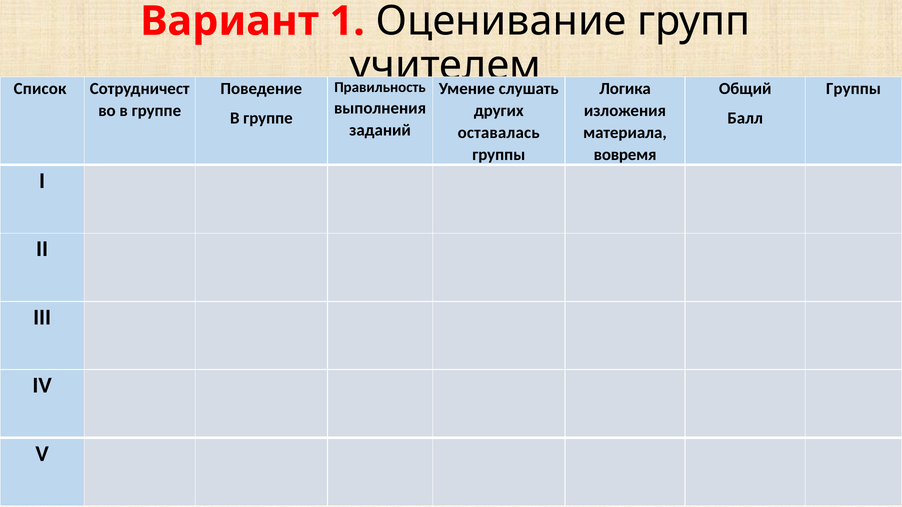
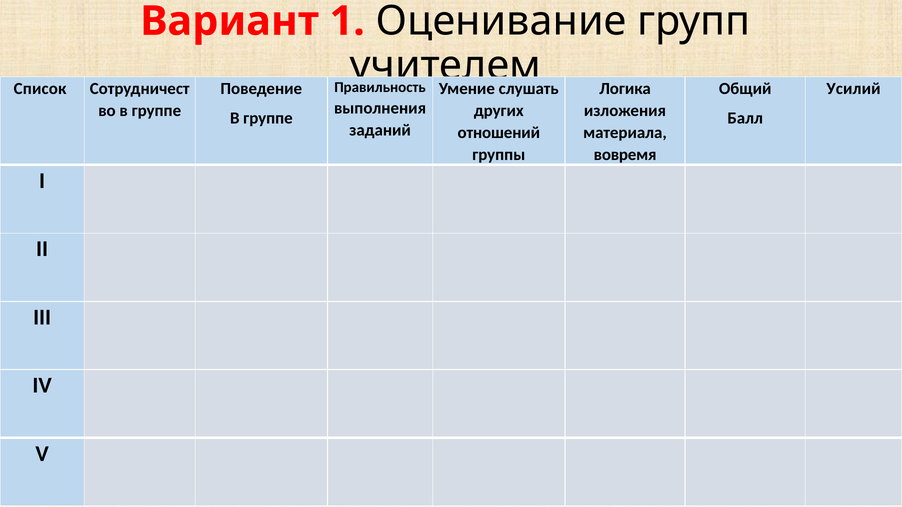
Группы at (854, 89): Группы -> Усилий
оставалась: оставалась -> отношений
